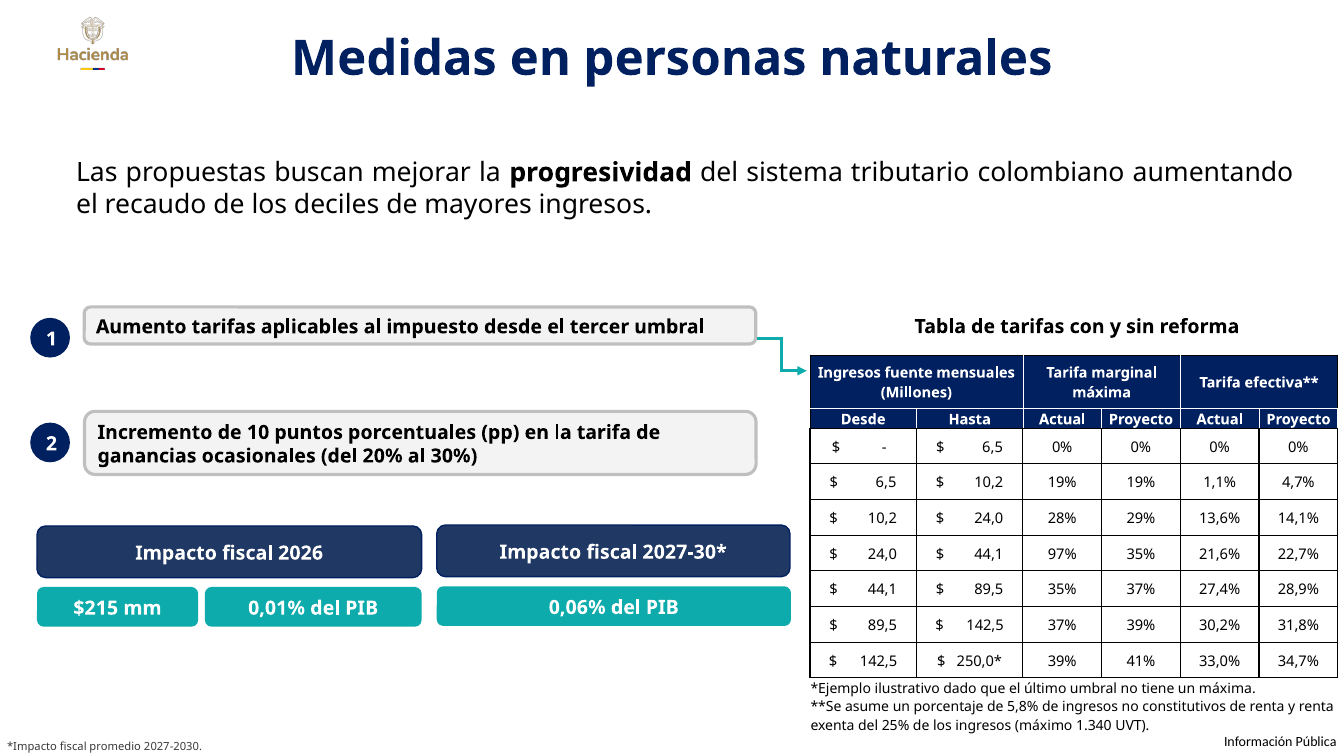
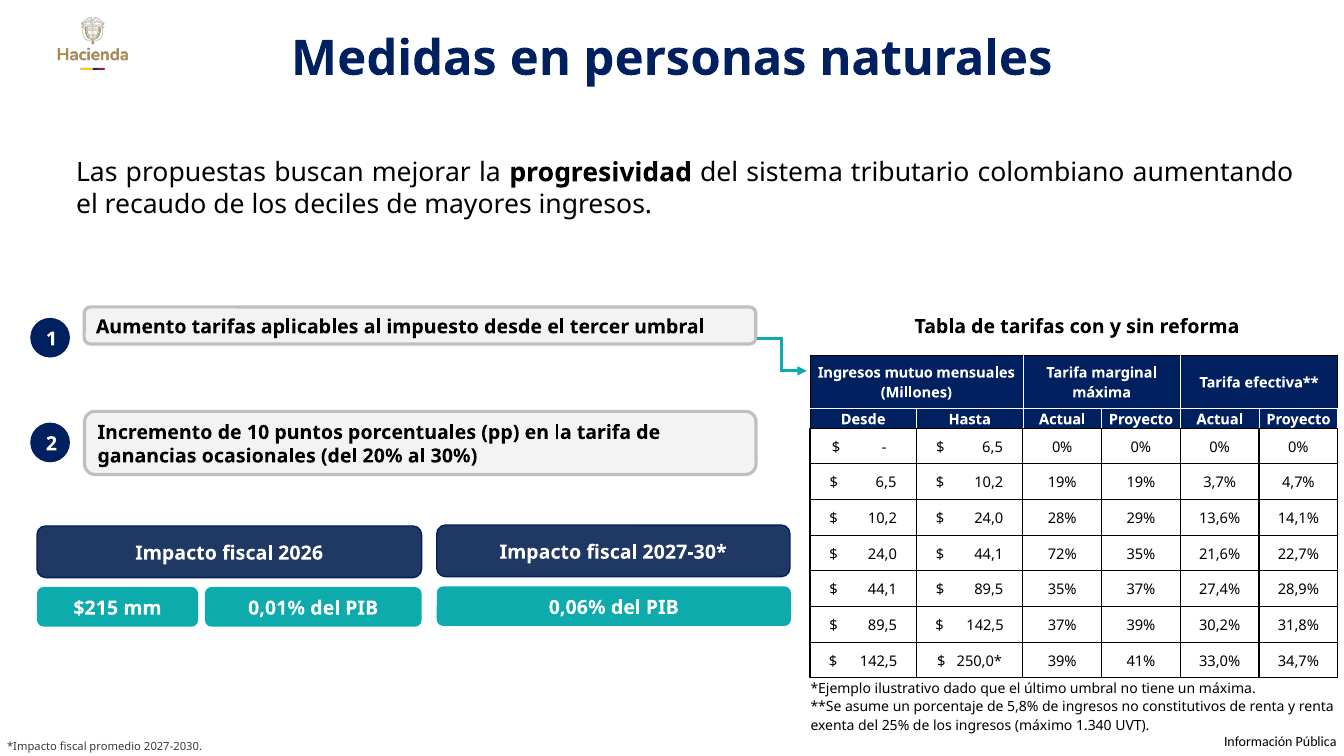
fuente: fuente -> mutuo
1,1%: 1,1% -> 3,7%
97%: 97% -> 72%
